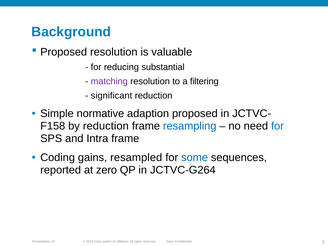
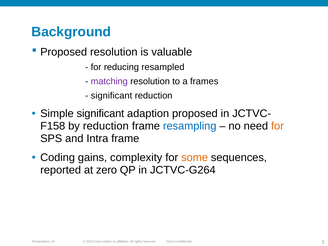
substantial: substantial -> resampled
filtering: filtering -> frames
Simple normative: normative -> significant
for at (277, 126) colour: blue -> orange
resampled: resampled -> complexity
some colour: blue -> orange
